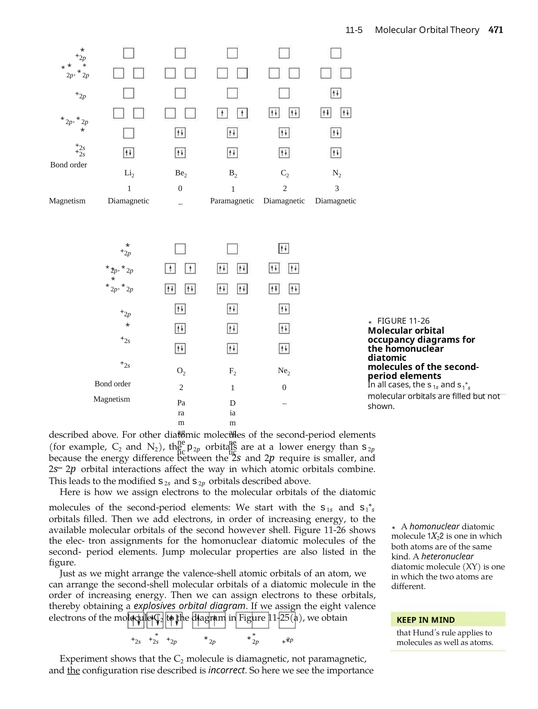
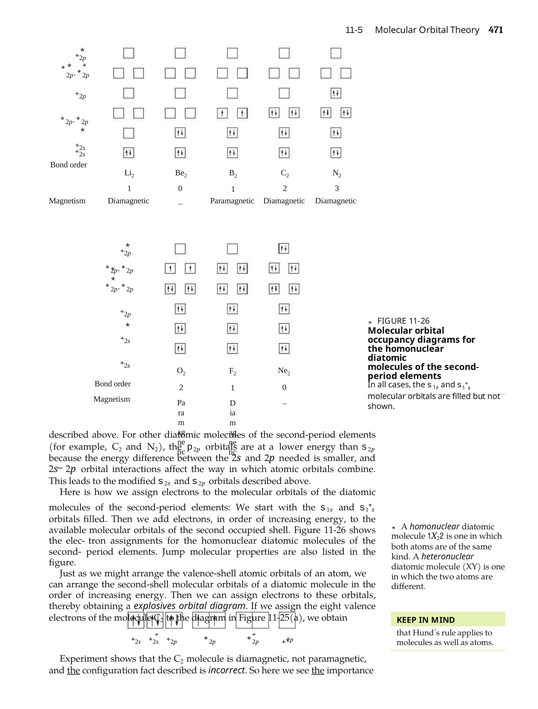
require: require -> needed
however: however -> occupied
rise: rise -> fact
the at (318, 671) underline: none -> present
